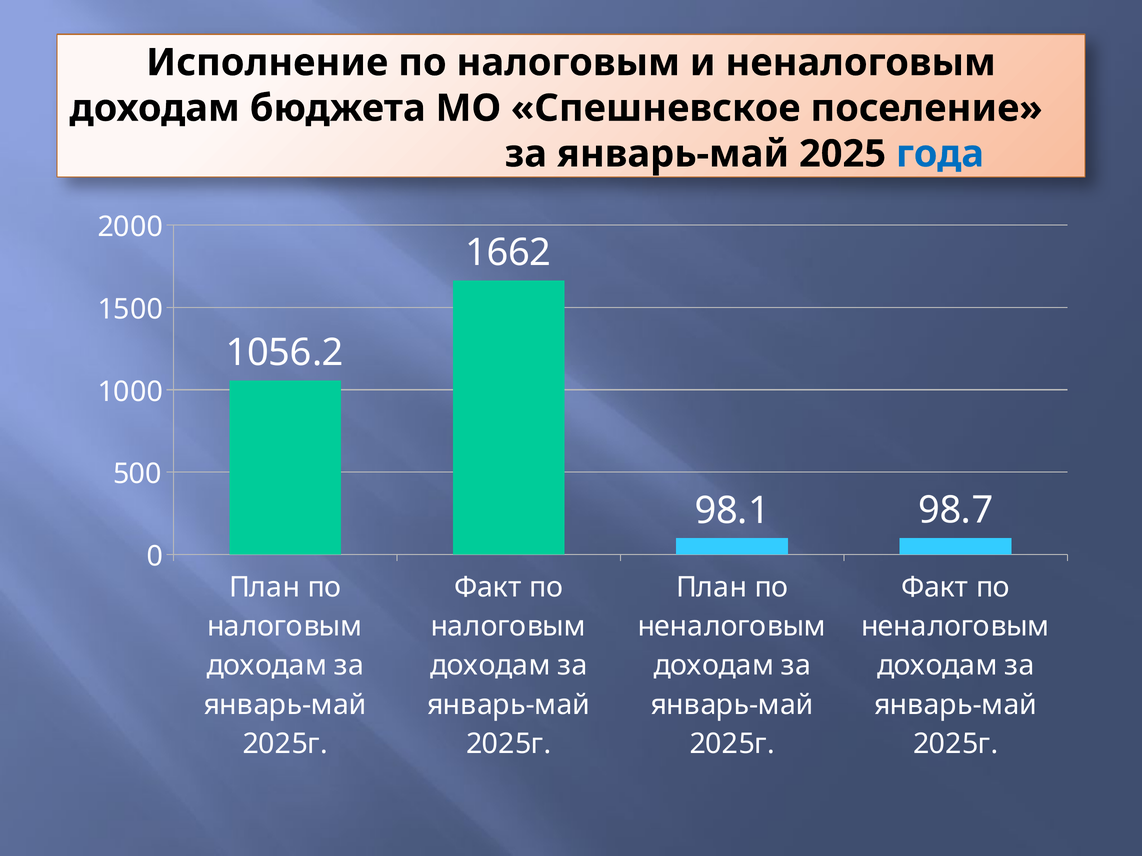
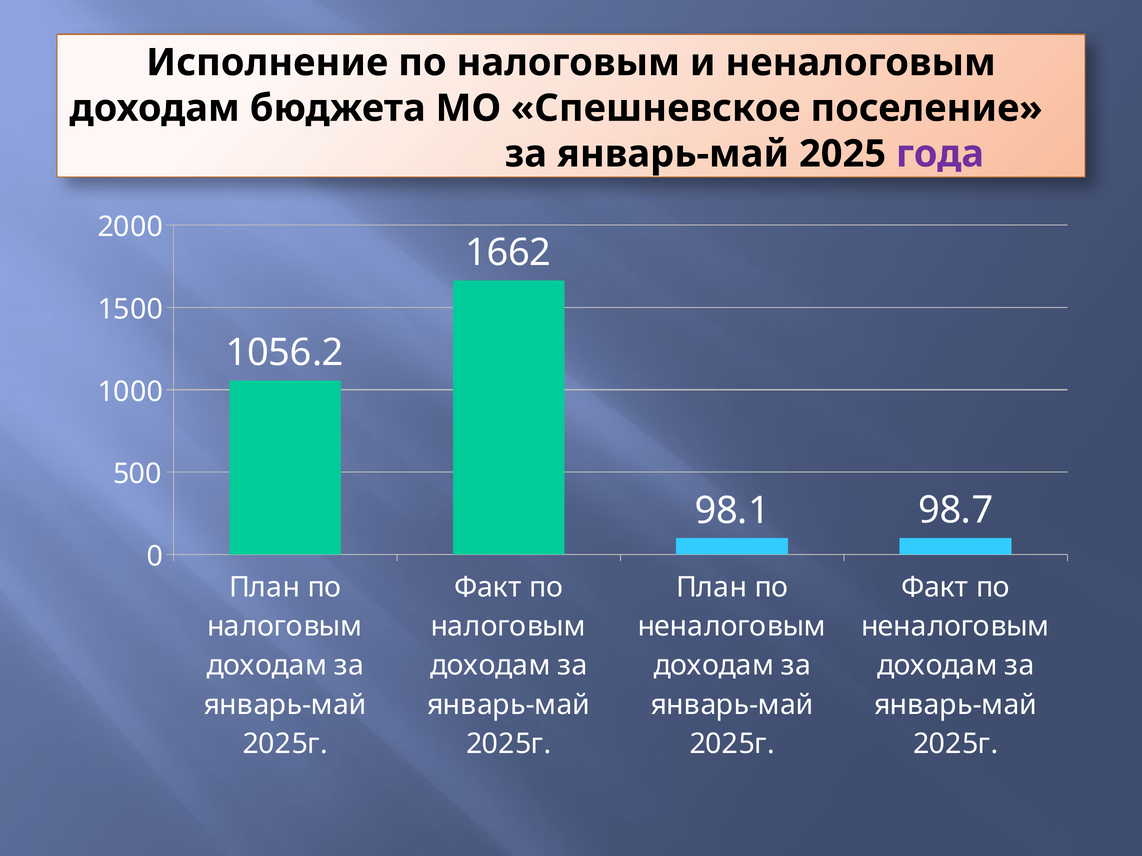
года colour: blue -> purple
